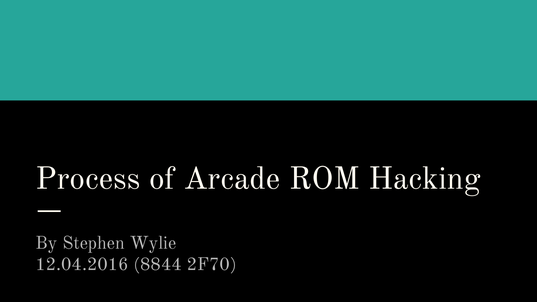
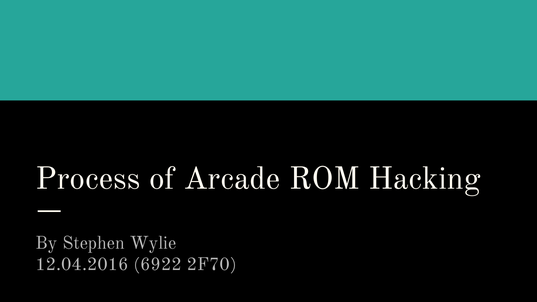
8844: 8844 -> 6922
